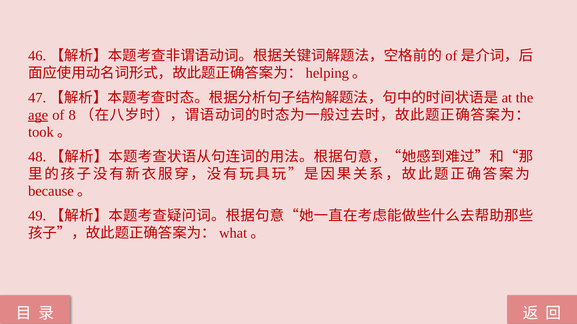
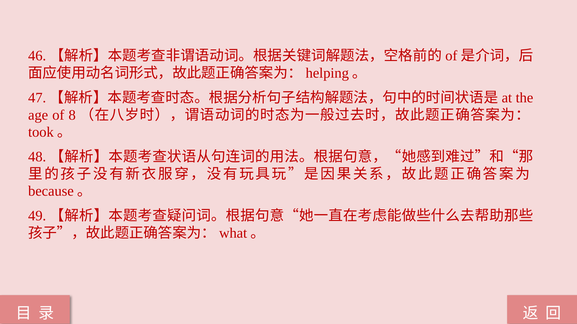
age underline: present -> none
